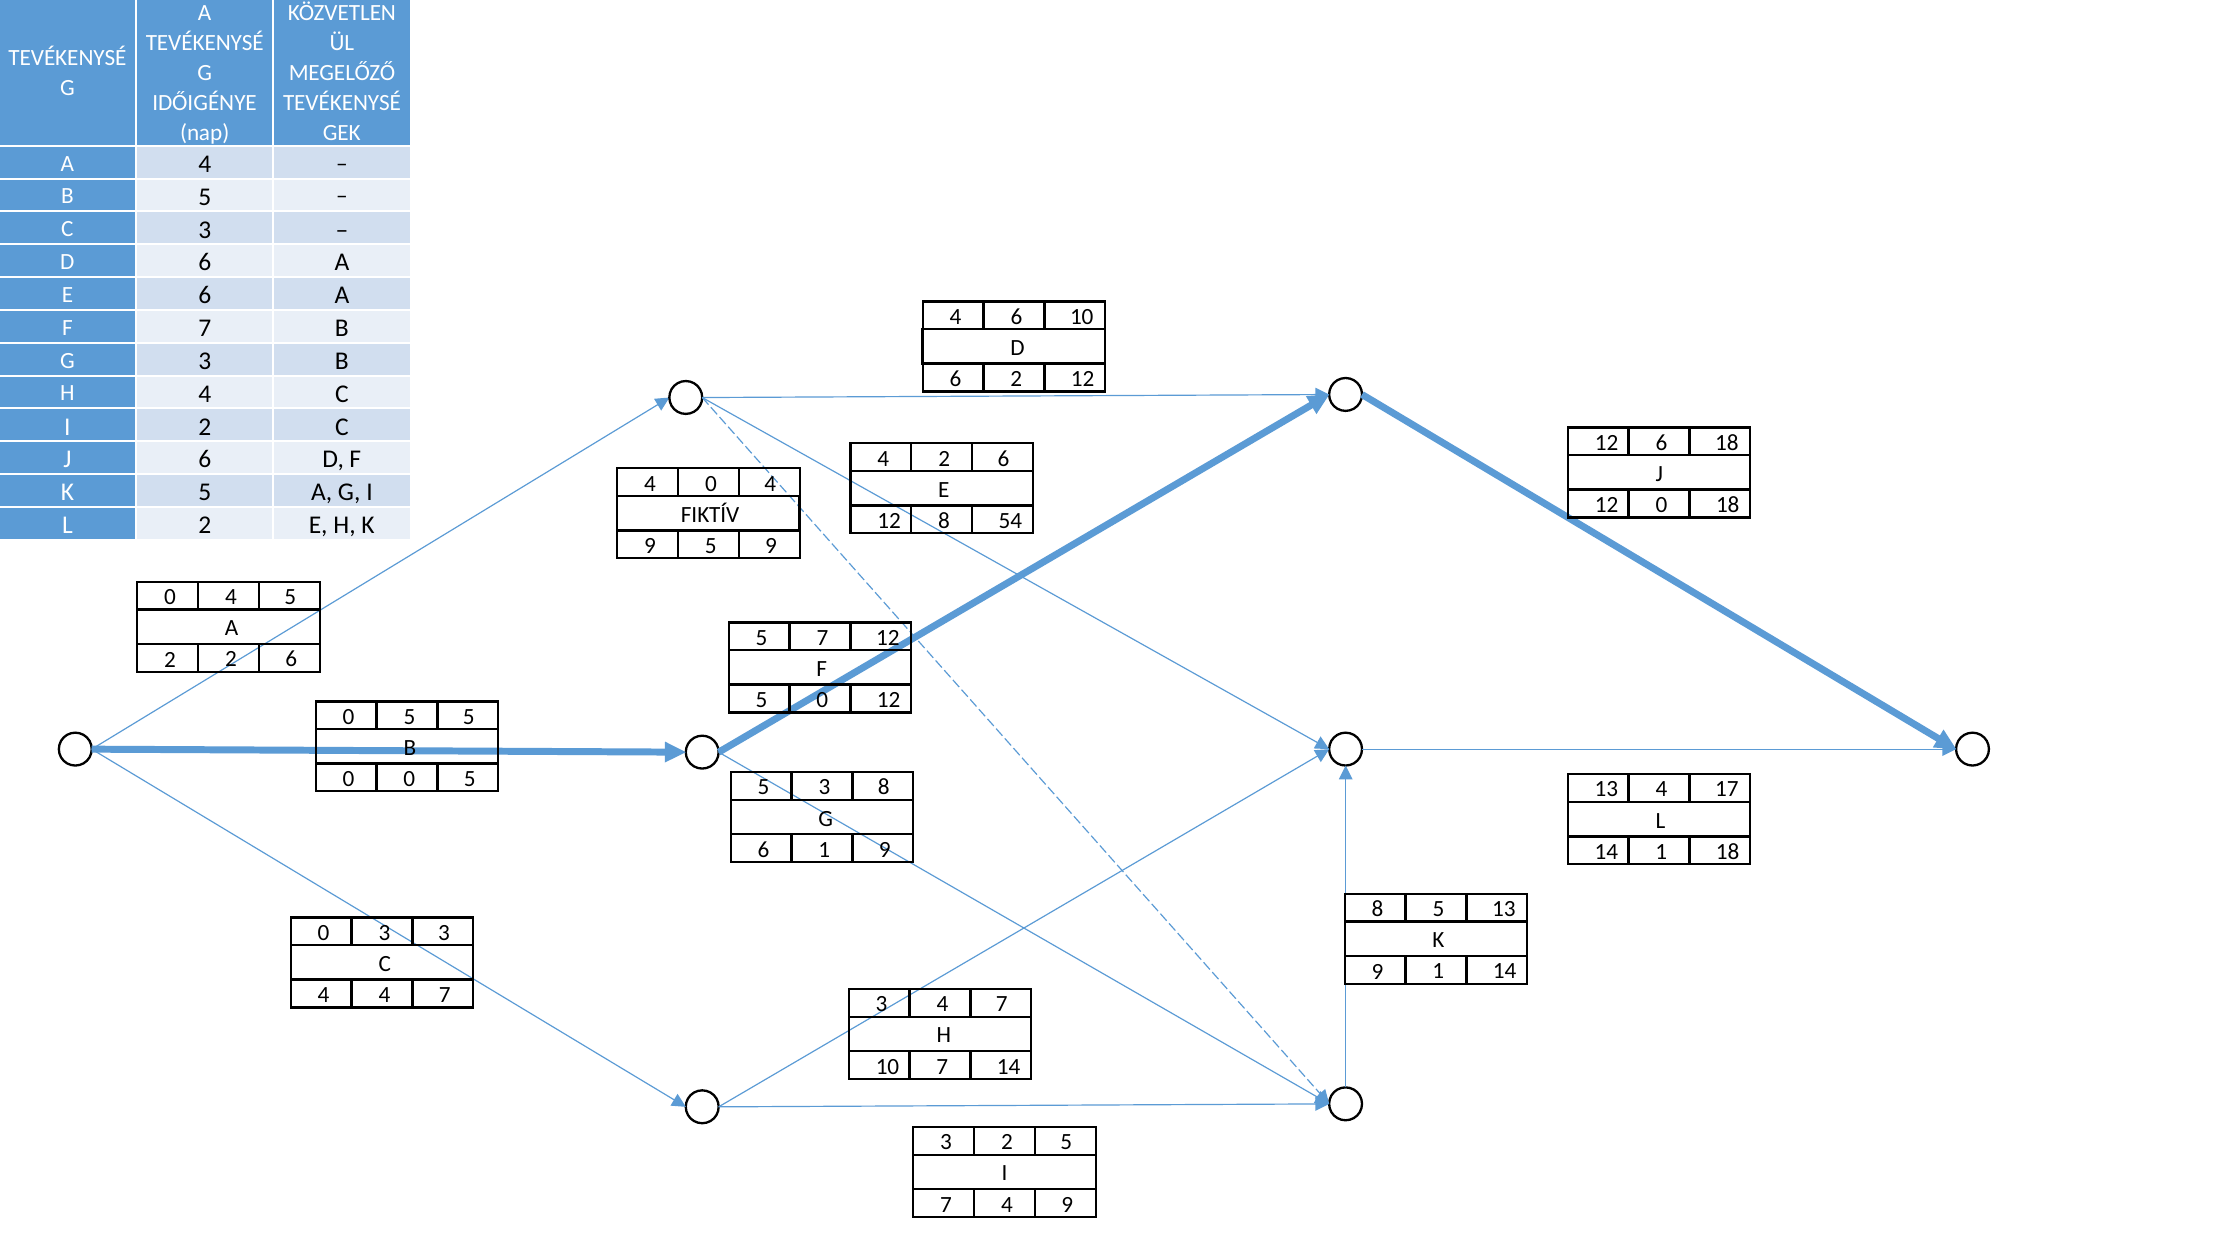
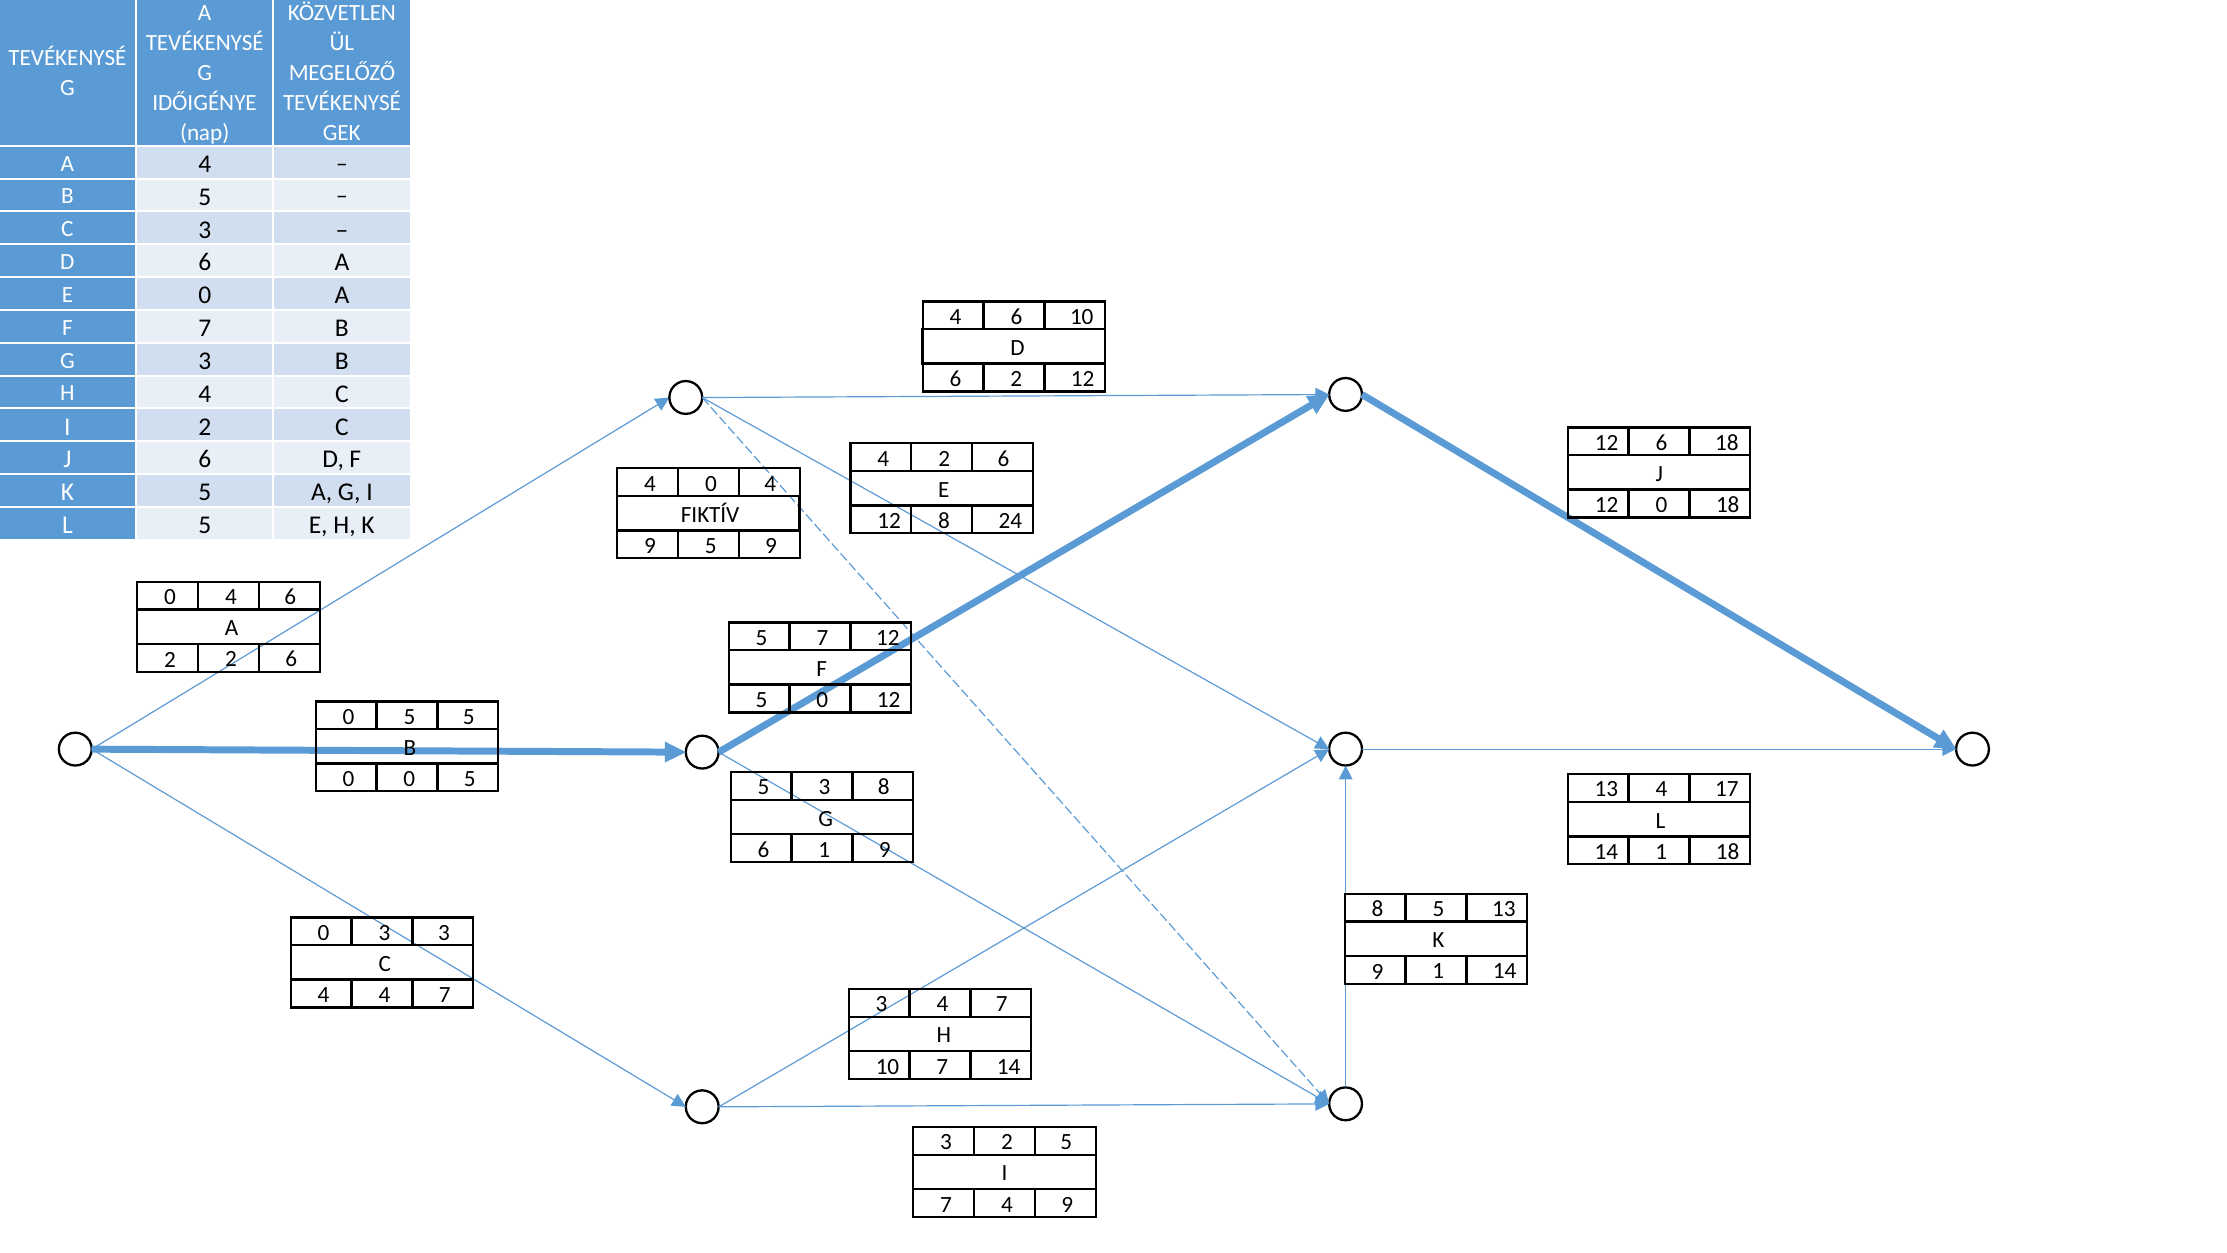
E 6: 6 -> 0
54: 54 -> 24
L 2: 2 -> 5
0 4 5: 5 -> 6
